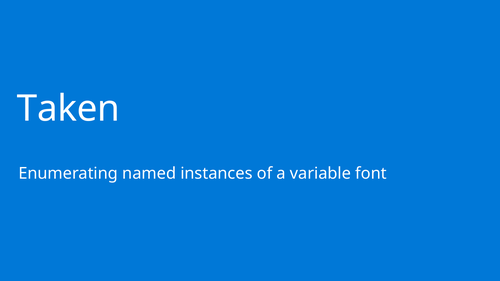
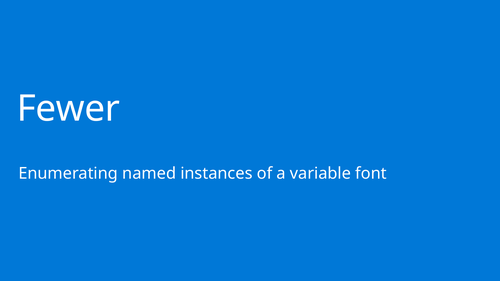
Taken: Taken -> Fewer
